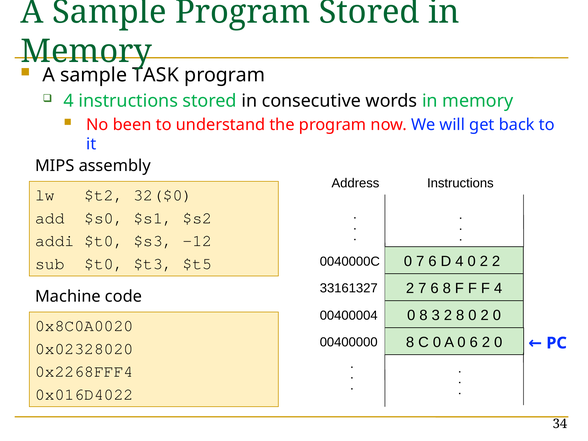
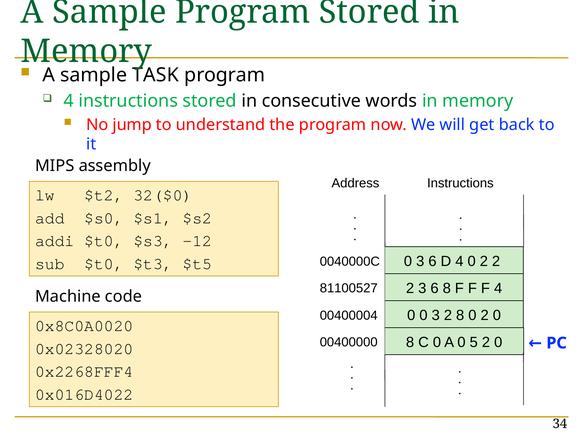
been: been -> jump
7 at (420, 261): 7 -> 3
2 7: 7 -> 3
33161327: 33161327 -> 81100527
8 at (423, 315): 8 -> 0
0 6: 6 -> 5
